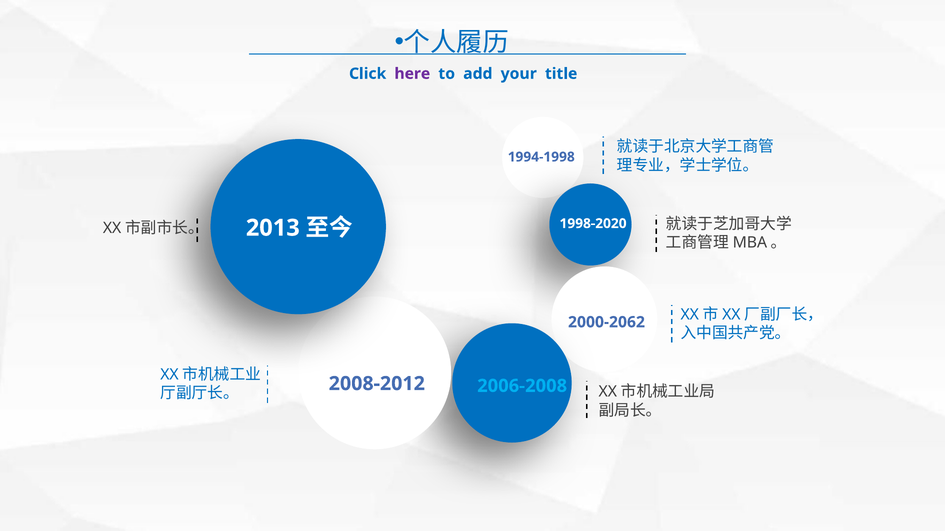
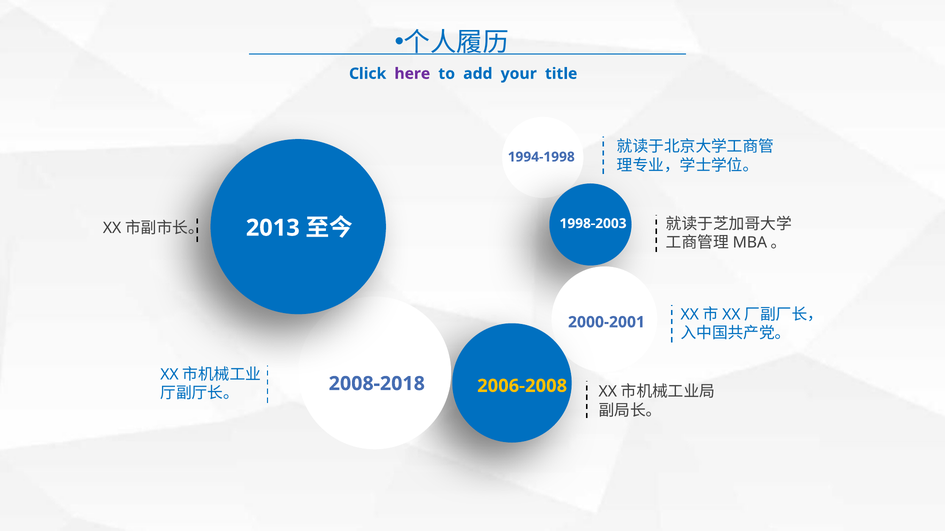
1998-2020: 1998-2020 -> 1998-2003
2000-2062: 2000-2062 -> 2000-2001
2006-2008 colour: light blue -> yellow
2008-2012: 2008-2012 -> 2008-2018
